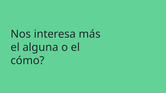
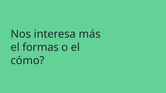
alguna: alguna -> formas
